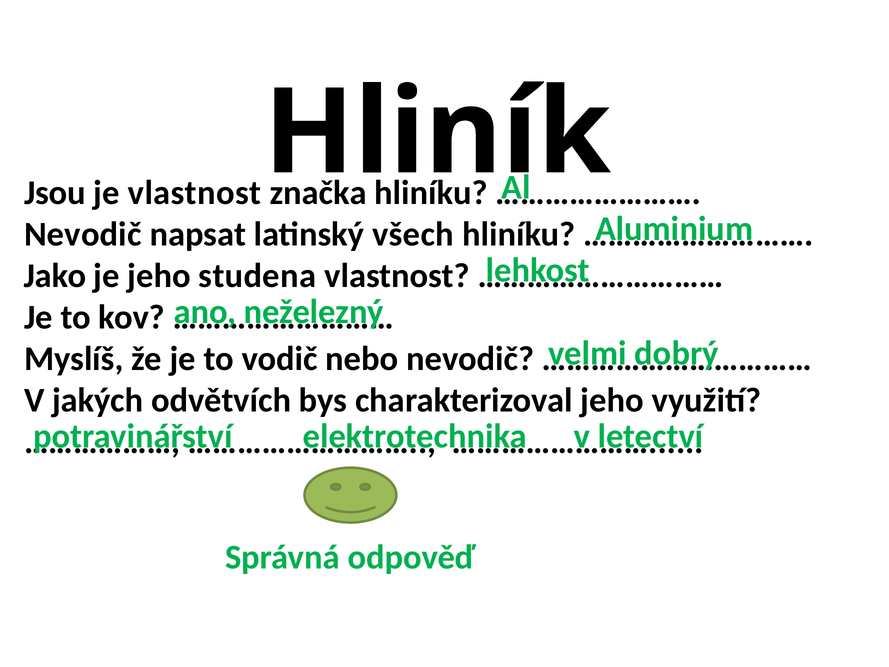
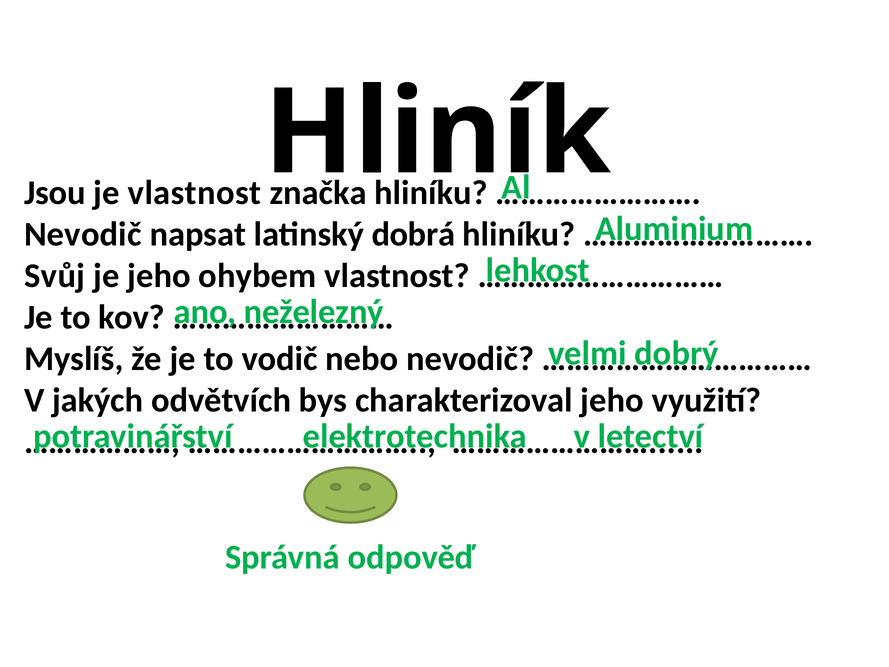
všech: všech -> dobrá
Jako: Jako -> Svůj
studena: studena -> ohybem
